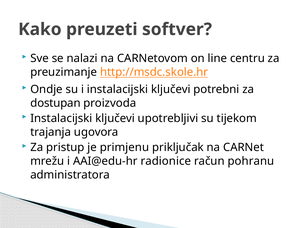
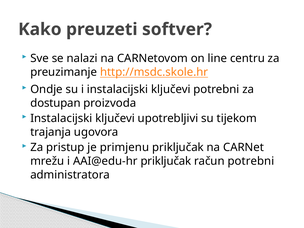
AAI@edu-hr radionice: radionice -> priključak
račun pohranu: pohranu -> potrebni
